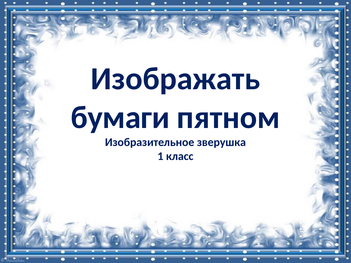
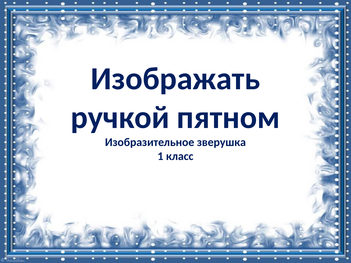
бумаги: бумаги -> ручкой
